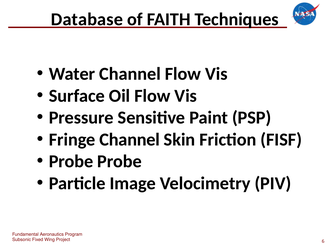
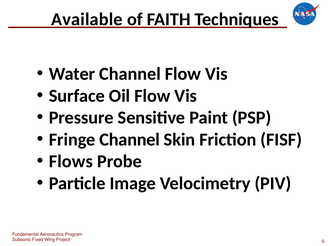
Database: Database -> Available
Probe at (71, 161): Probe -> Flows
